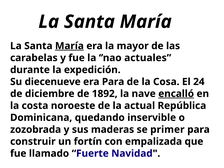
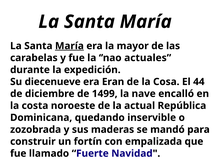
era Para: Para -> Eran
24: 24 -> 44
1892: 1892 -> 1499
encalló underline: present -> none
primer: primer -> mandó
